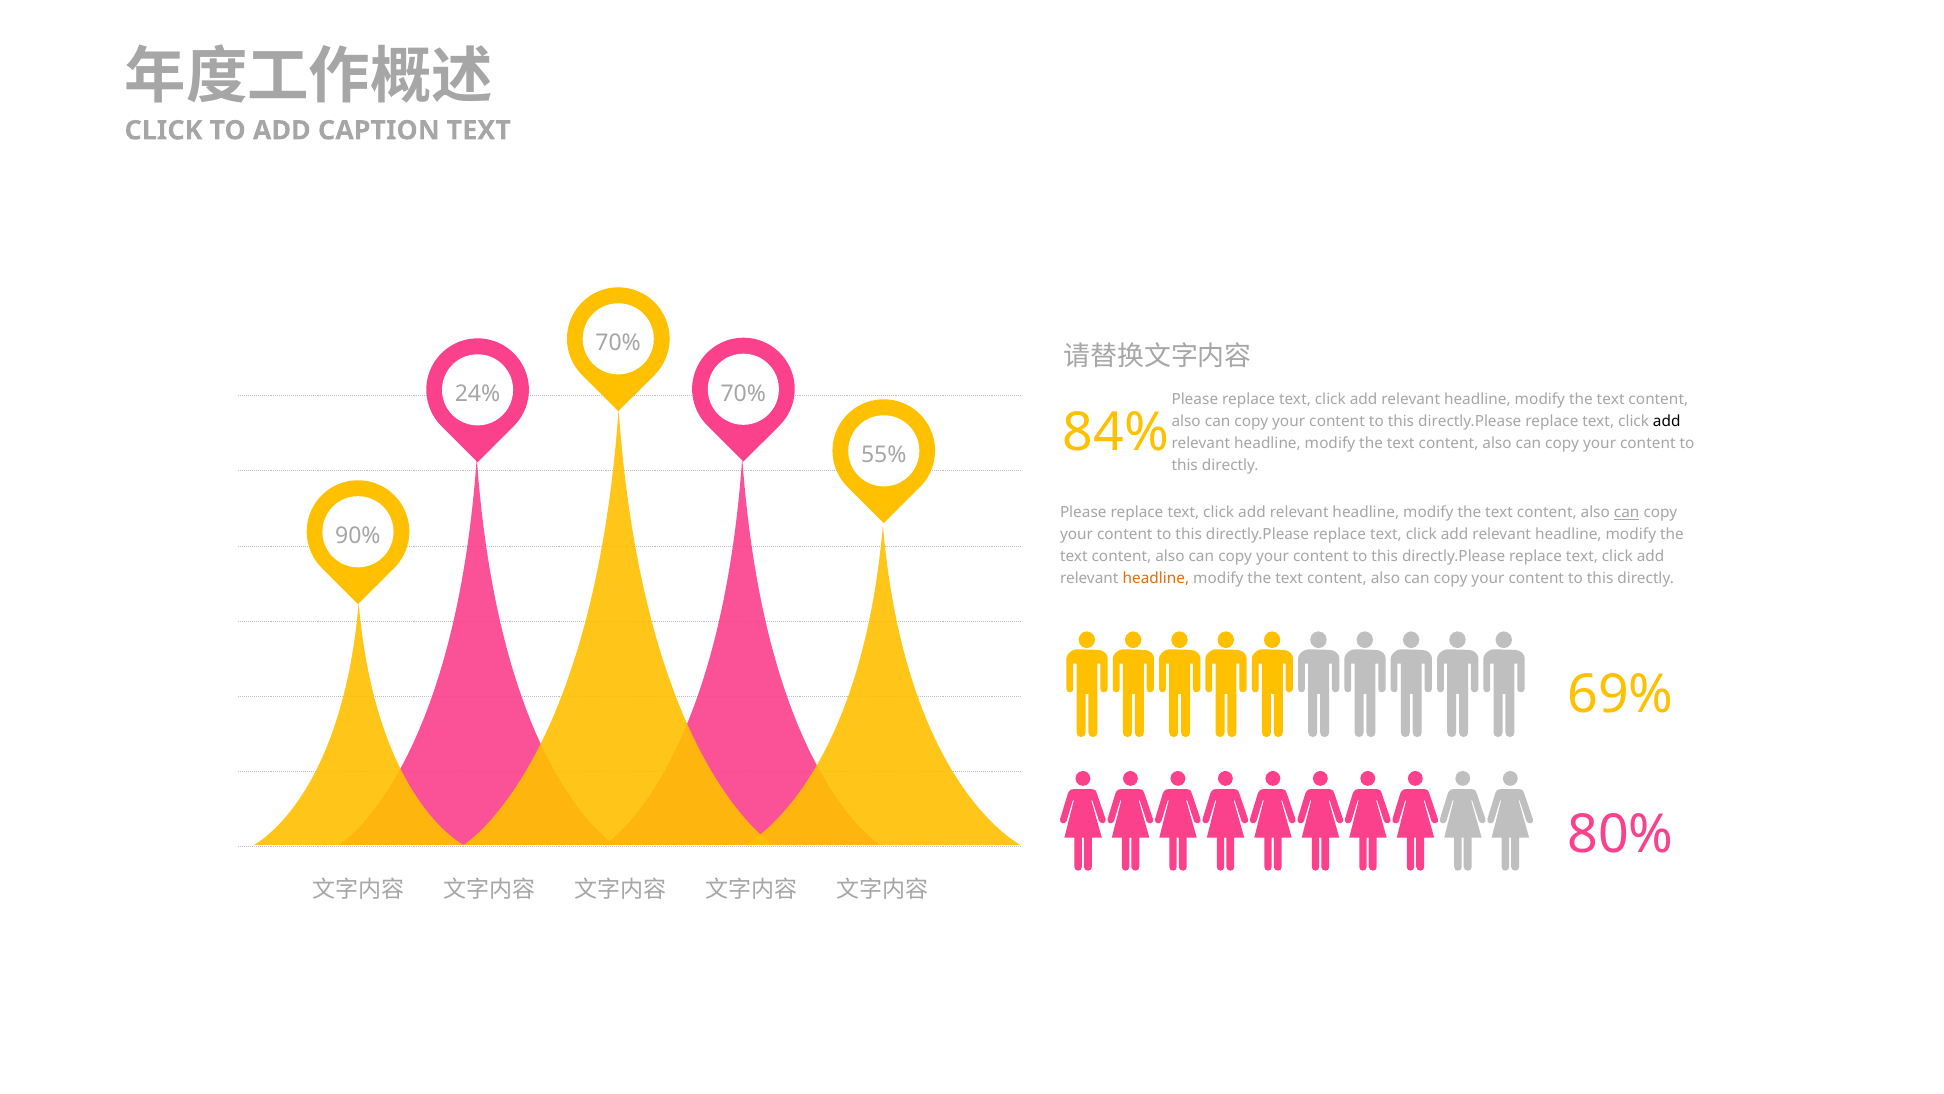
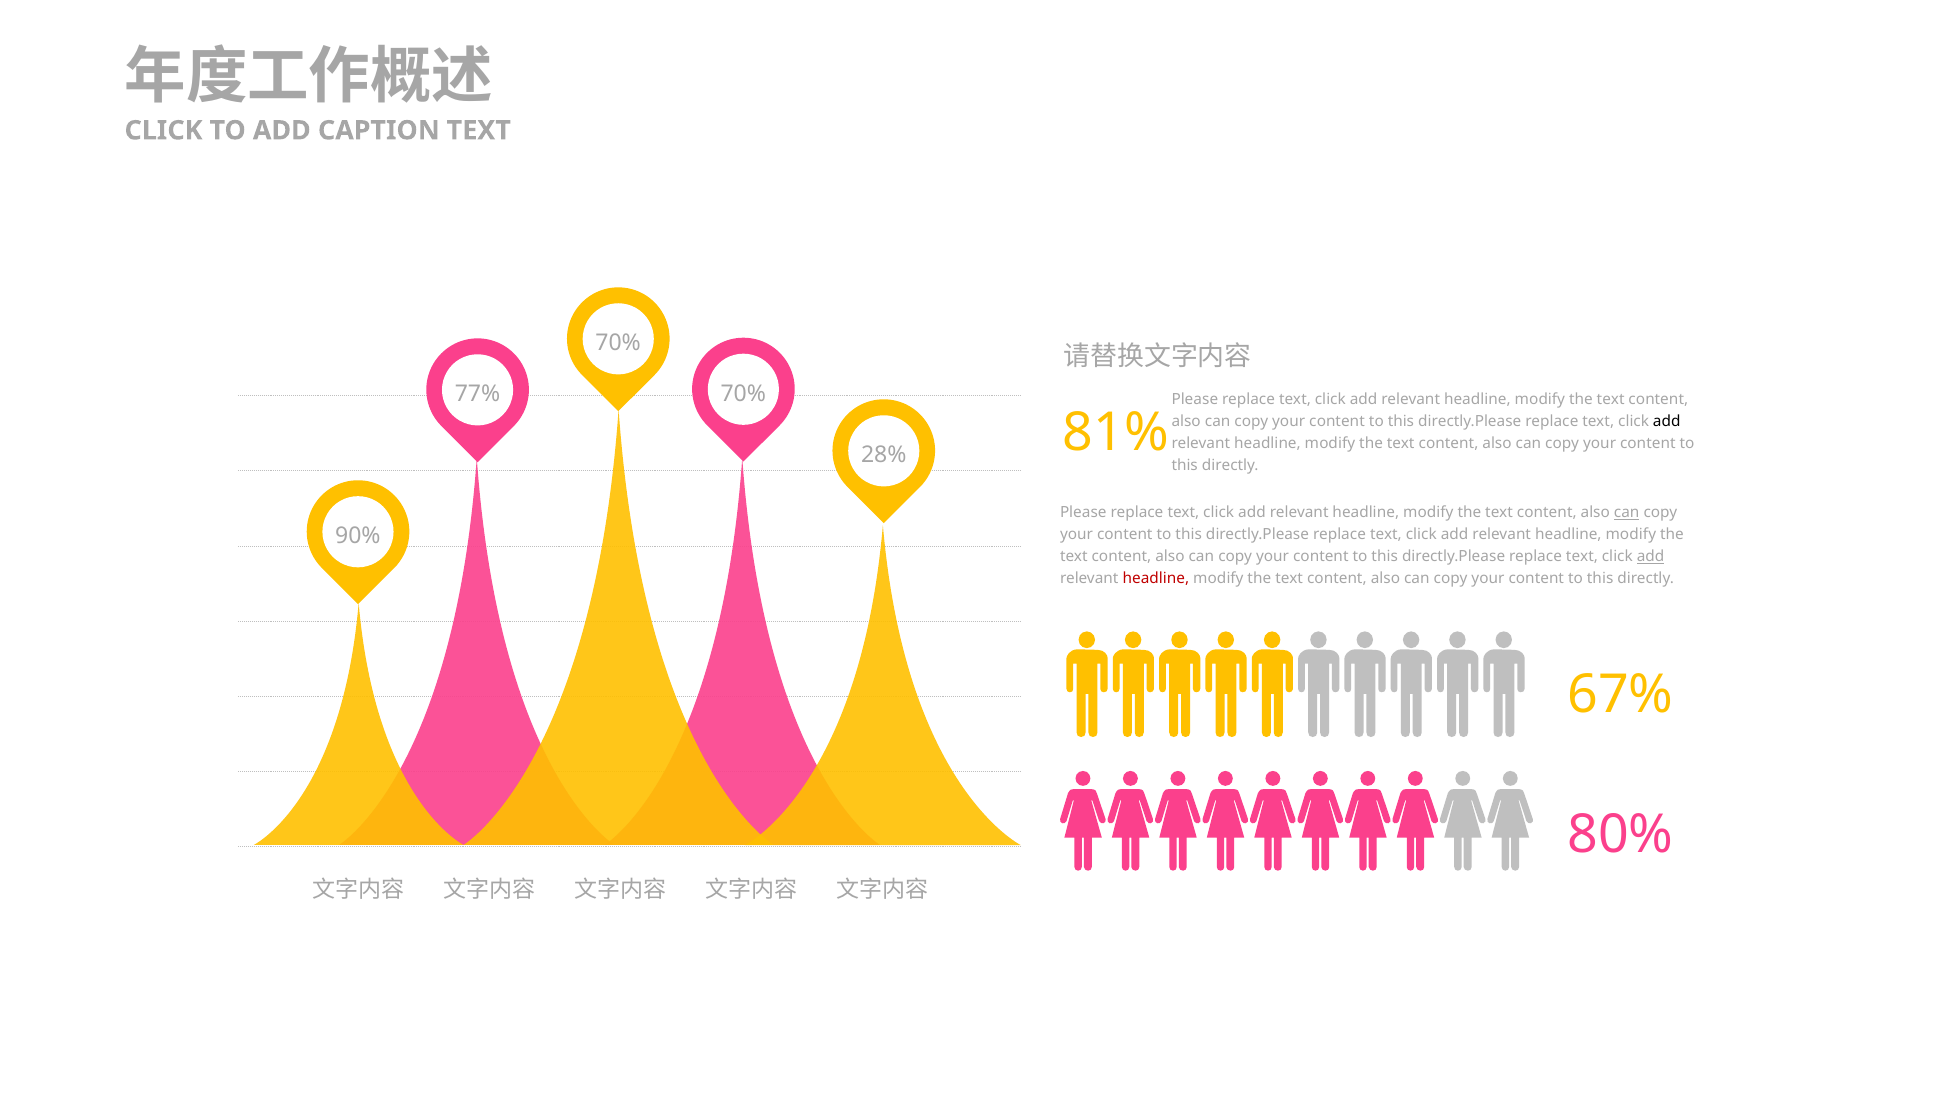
24%: 24% -> 77%
84%: 84% -> 81%
55%: 55% -> 28%
add at (1651, 556) underline: none -> present
headline at (1156, 578) colour: orange -> red
69%: 69% -> 67%
